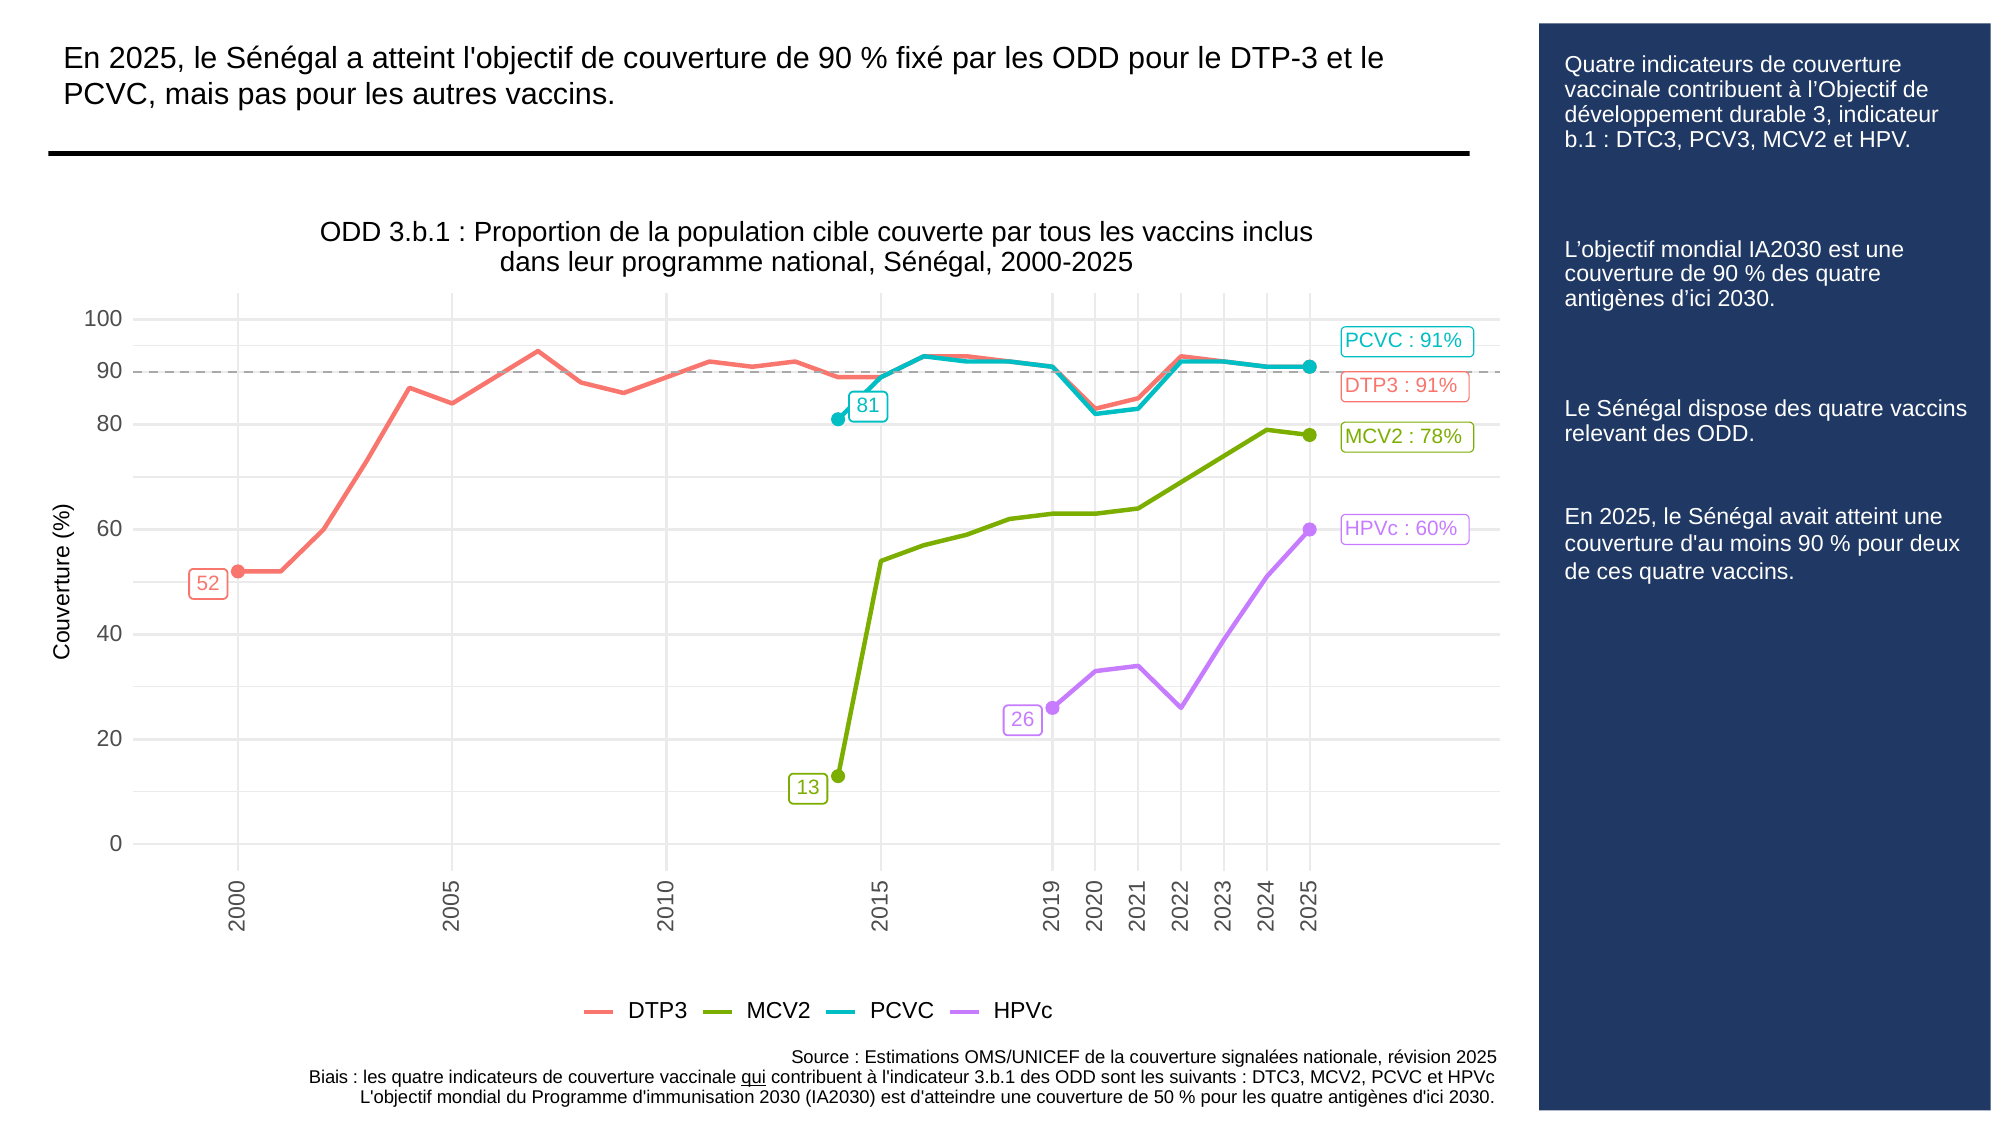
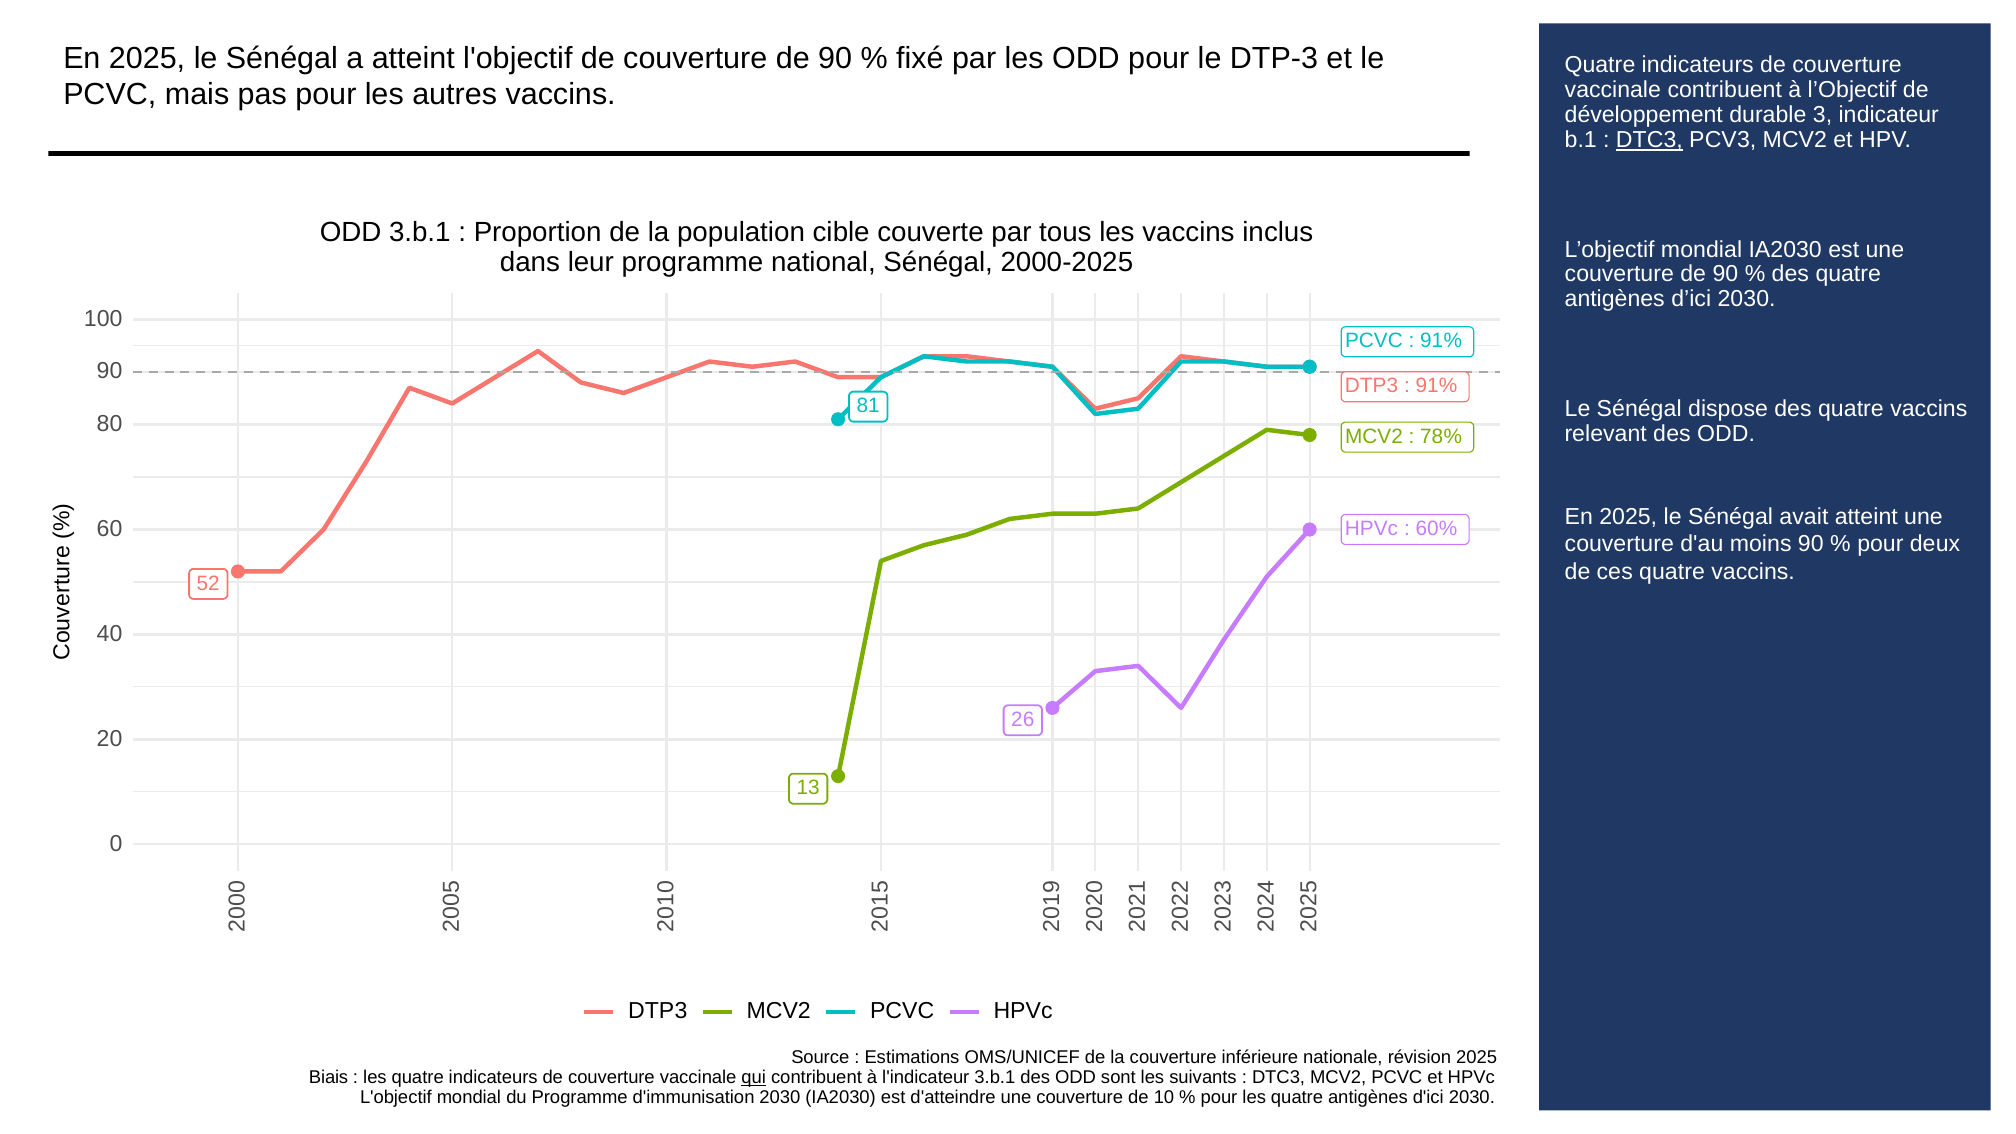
DTC3 at (1649, 140) underline: none -> present
signalées: signalées -> inférieure
50: 50 -> 10
